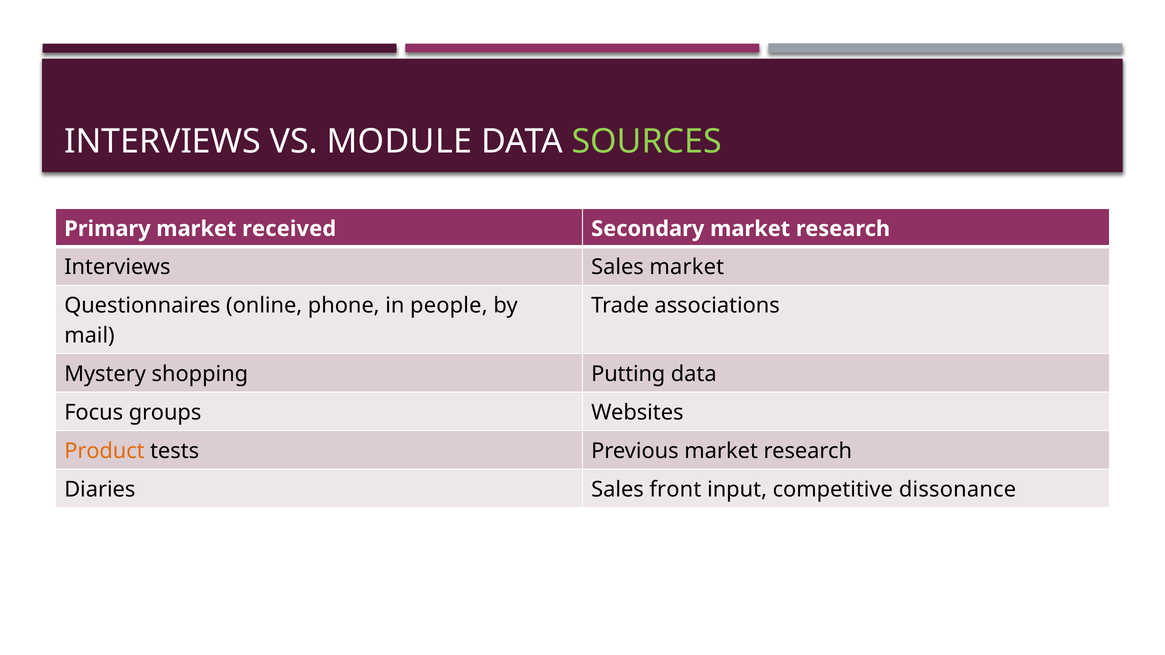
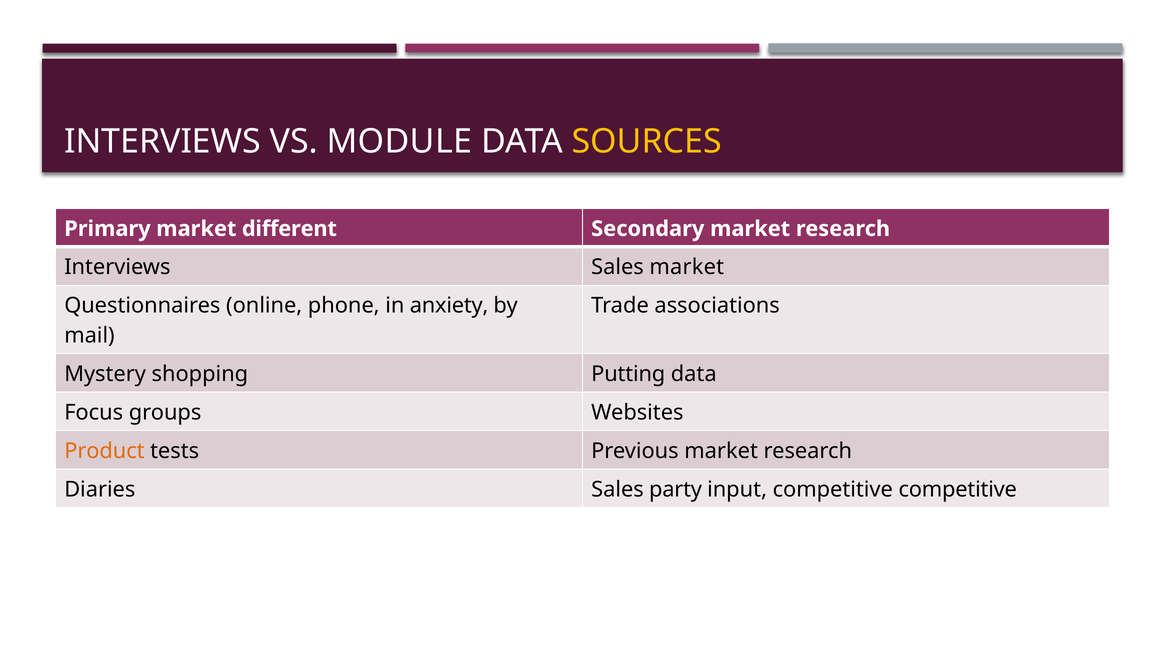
SOURCES colour: light green -> yellow
received: received -> different
people: people -> anxiety
front: front -> party
competitive dissonance: dissonance -> competitive
